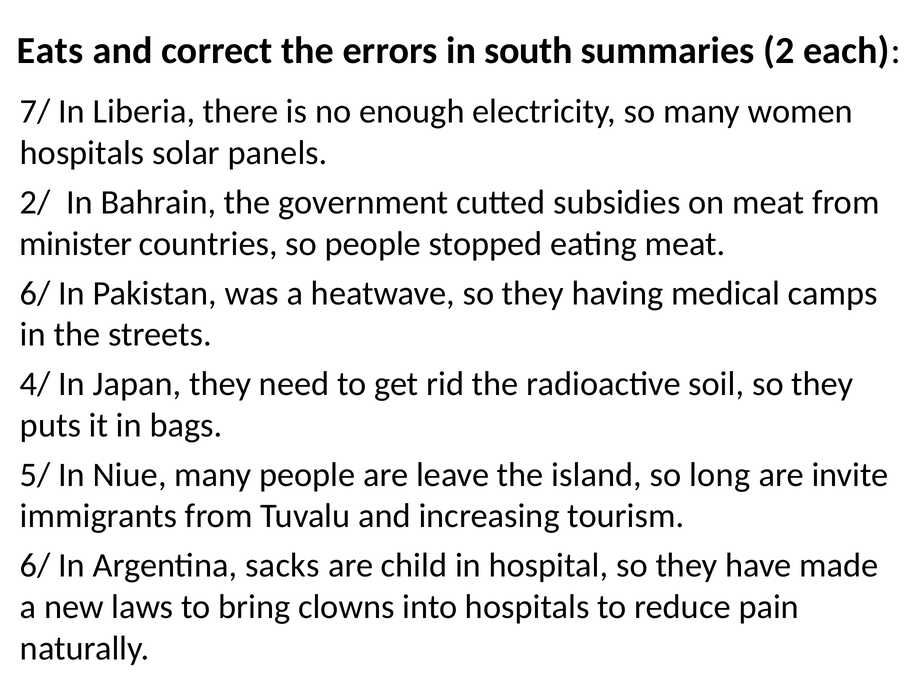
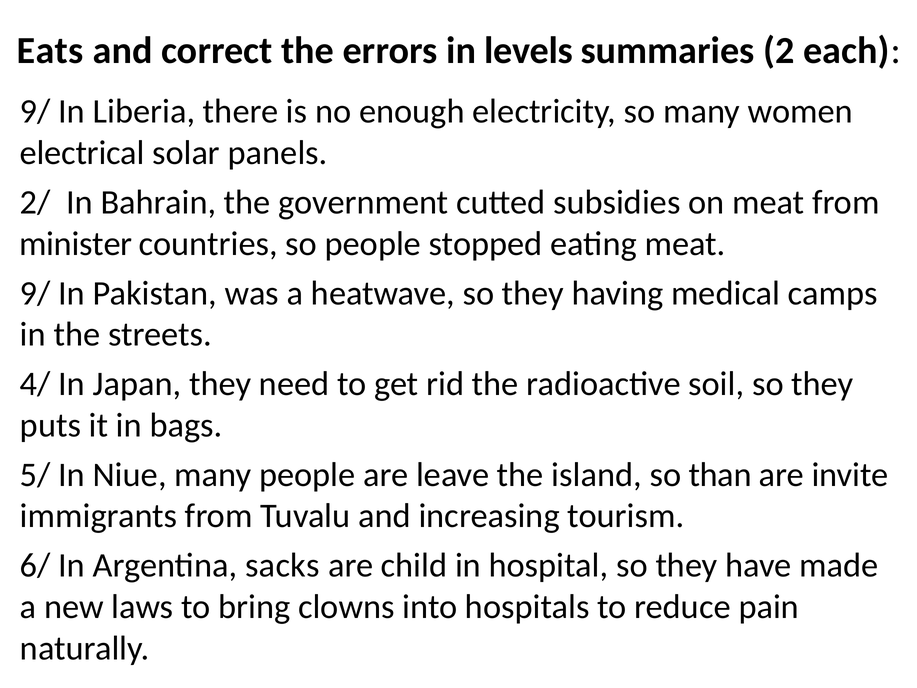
south: south -> levels
7/ at (35, 112): 7/ -> 9/
hospitals at (82, 153): hospitals -> electrical
6/ at (35, 293): 6/ -> 9/
long: long -> than
